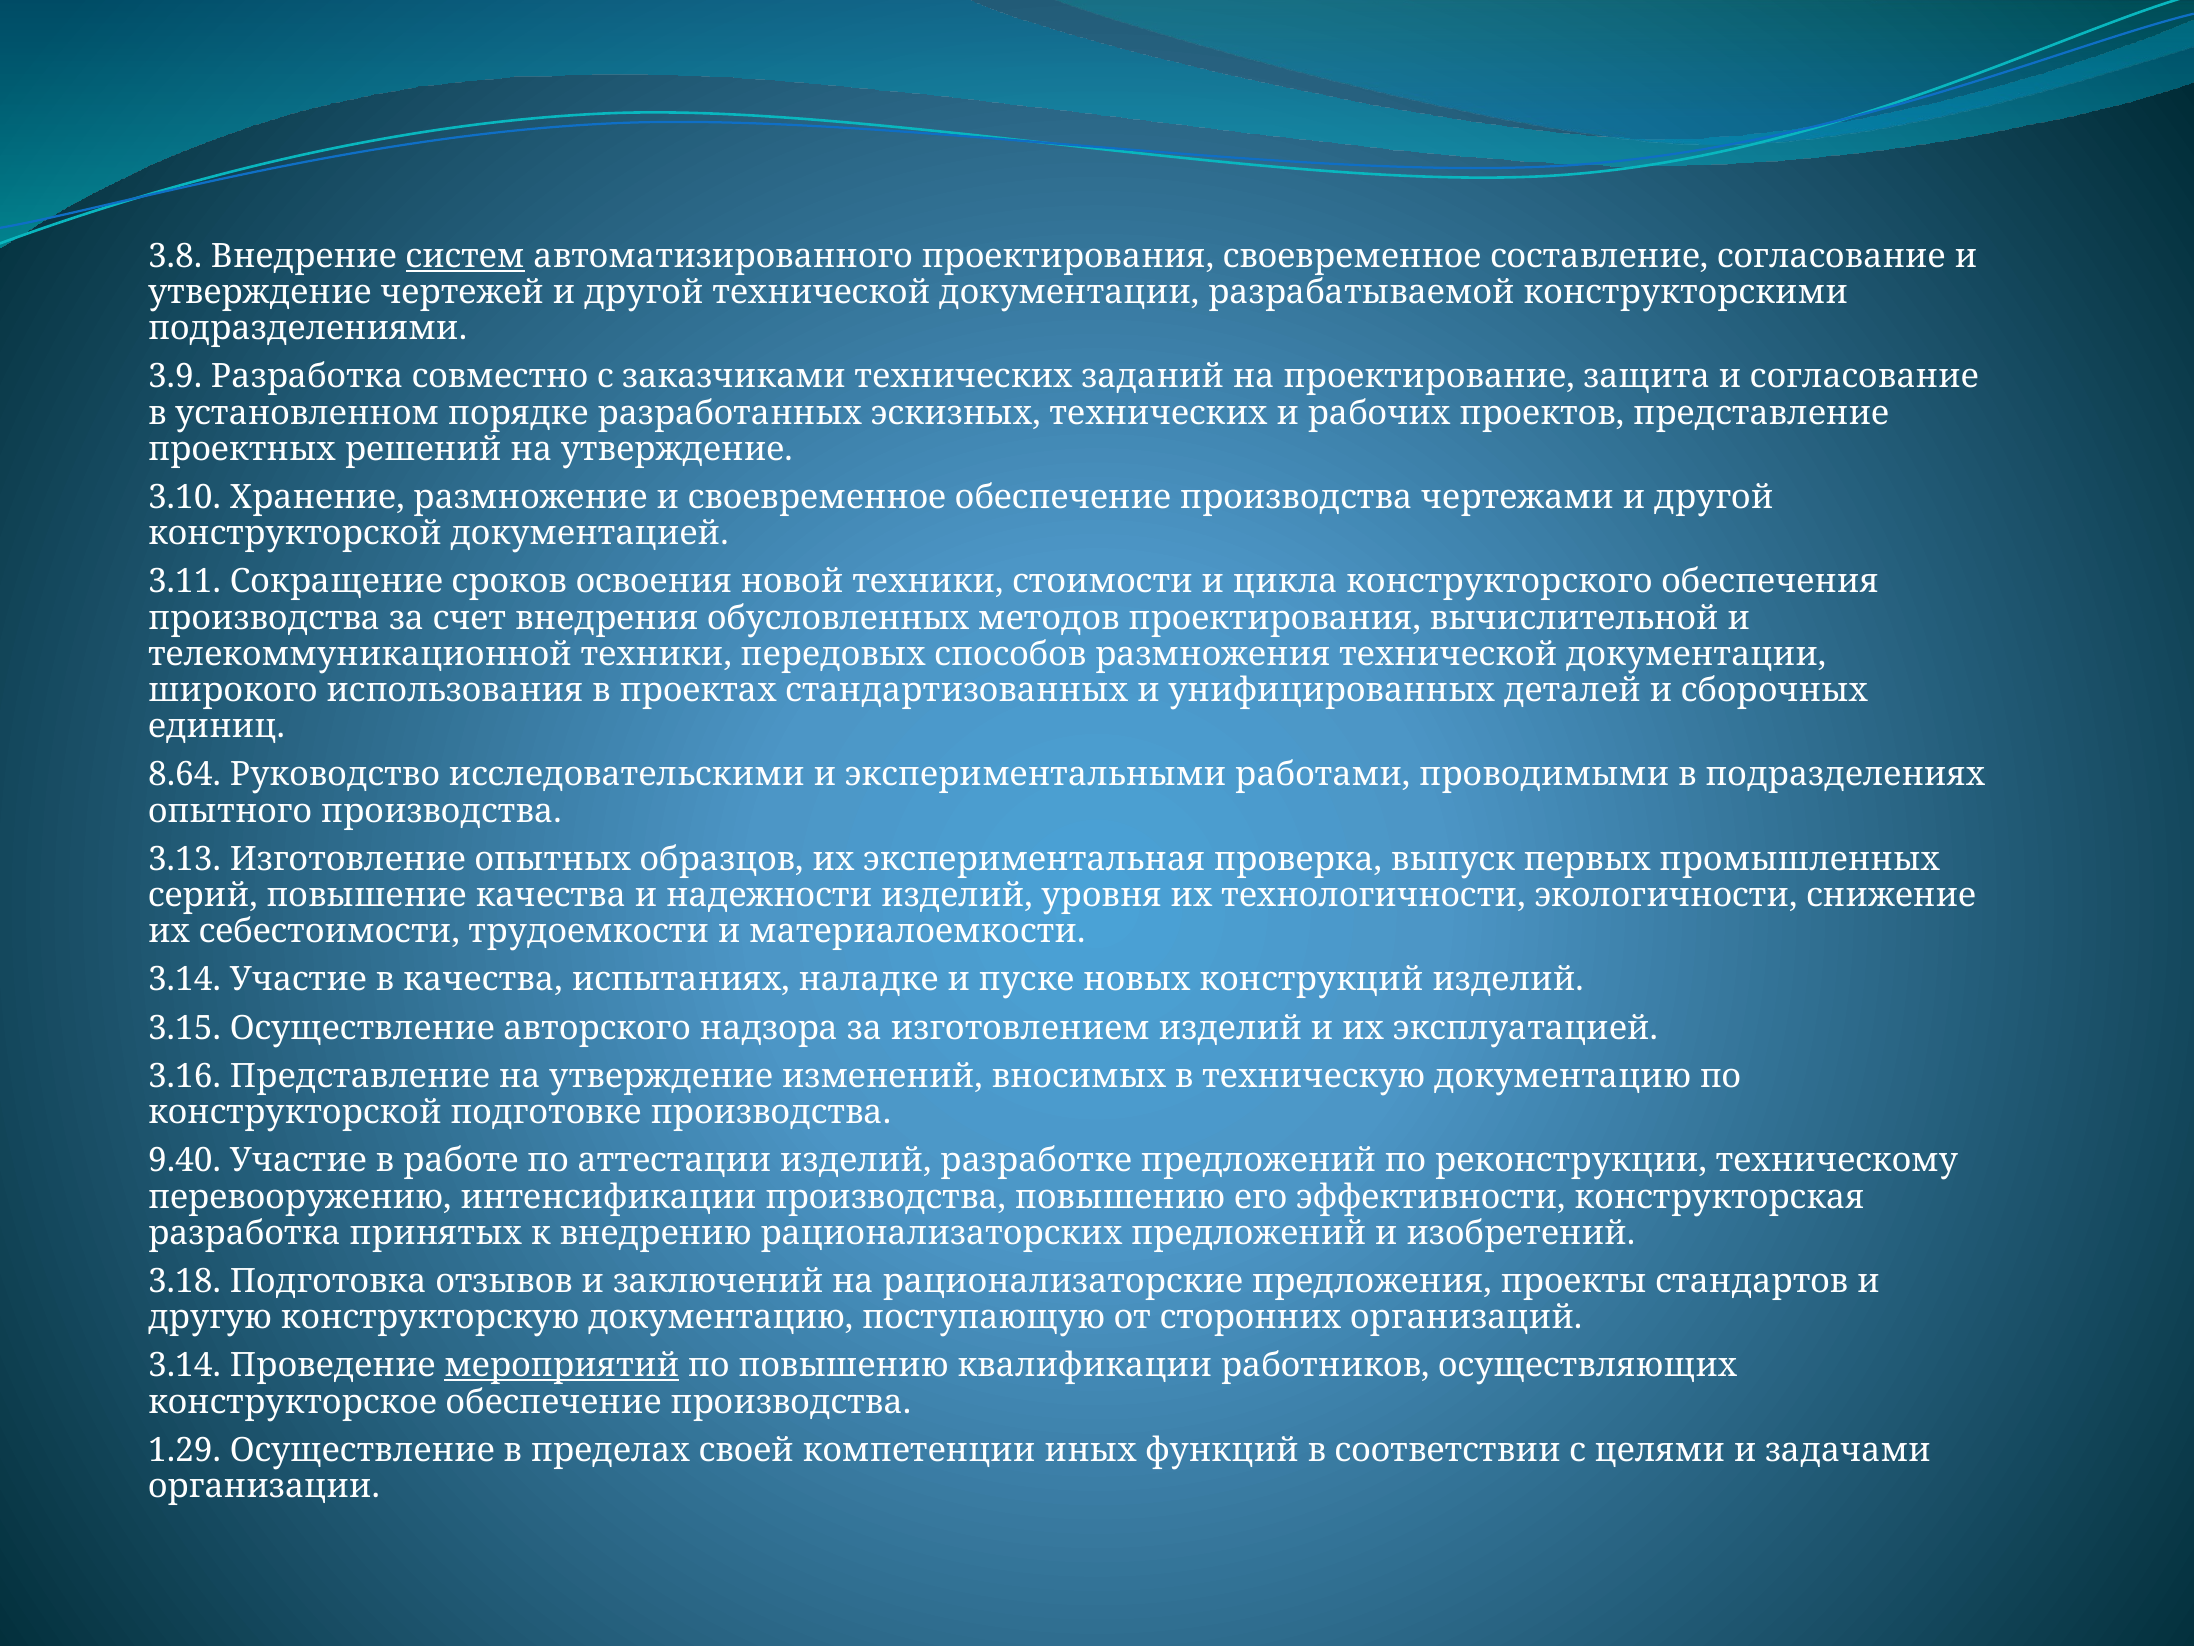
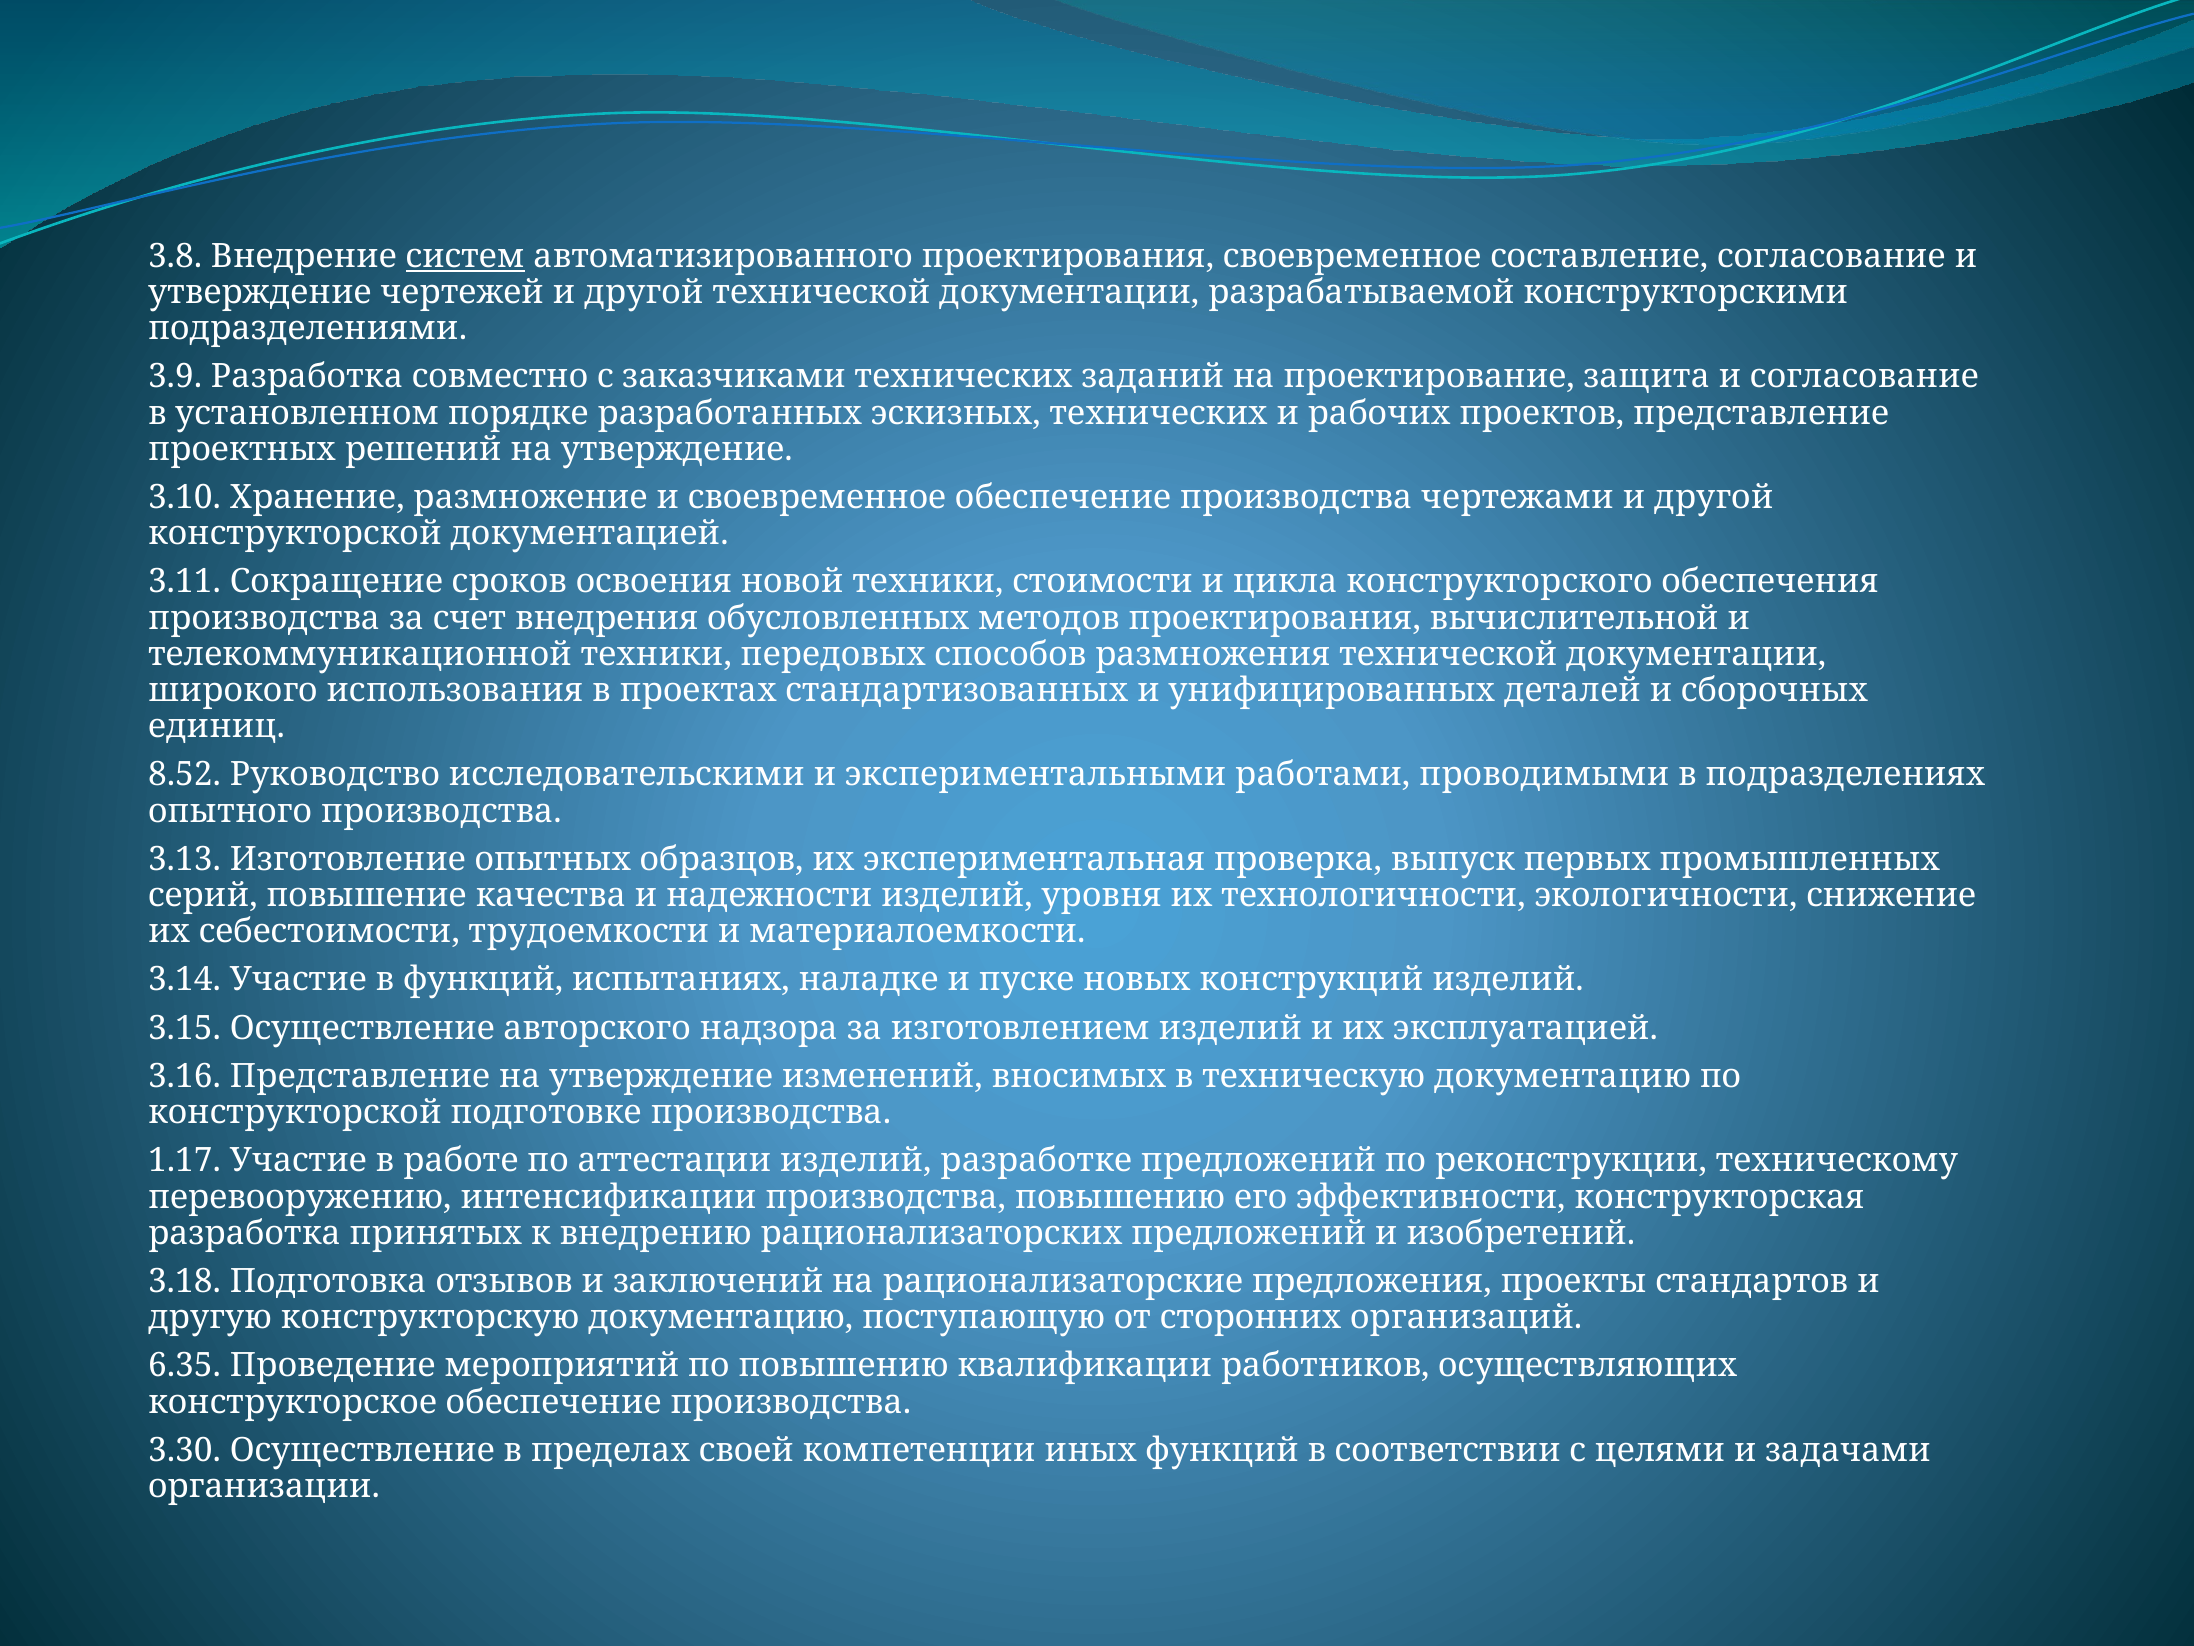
8.64: 8.64 -> 8.52
в качества: качества -> функций
9.40: 9.40 -> 1.17
3.14 at (185, 1365): 3.14 -> 6.35
мероприятий underline: present -> none
1.29: 1.29 -> 3.30
